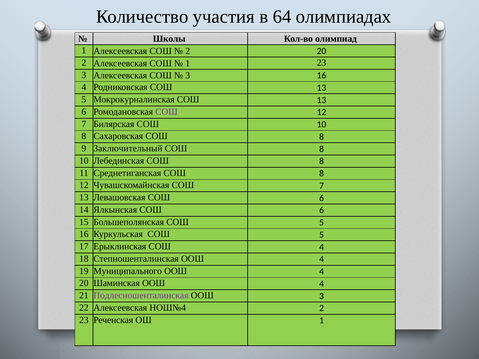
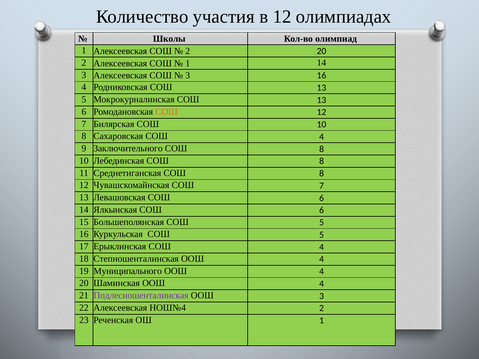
в 64: 64 -> 12
1 23: 23 -> 14
СОШ at (167, 112) colour: purple -> orange
Сахаровская СОШ 8: 8 -> 4
Заключительный: Заключительный -> Заключительного
